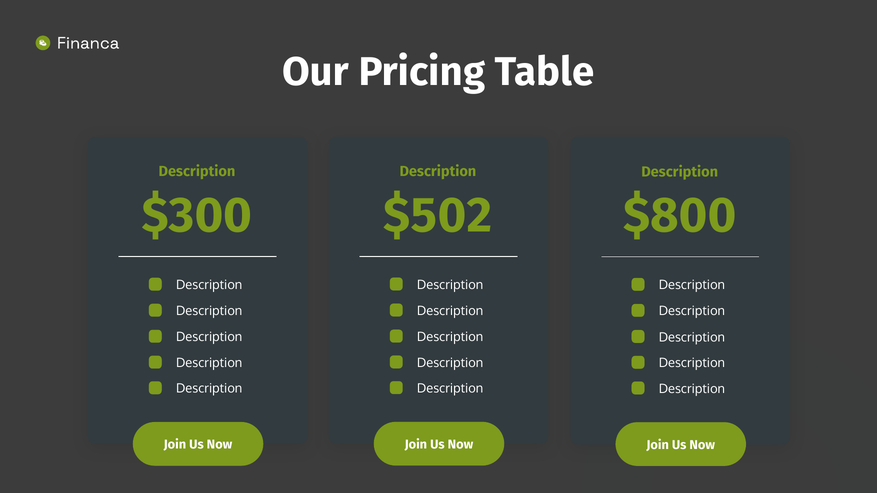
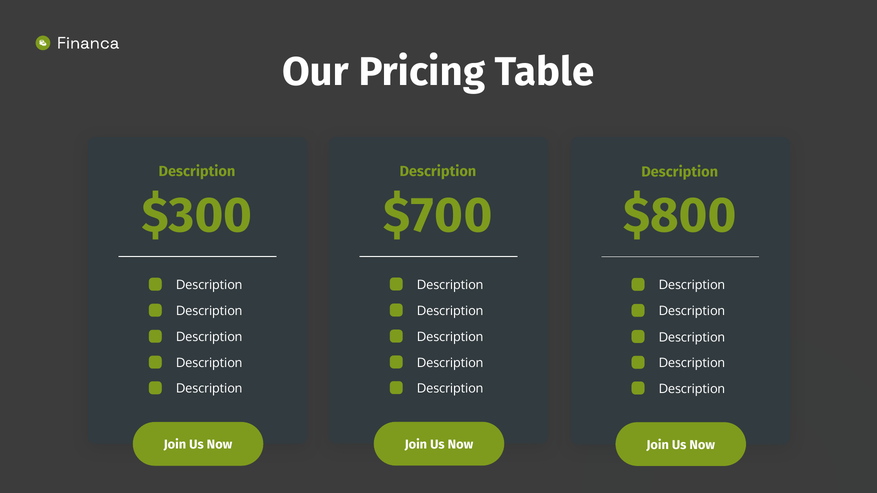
$502: $502 -> $700
